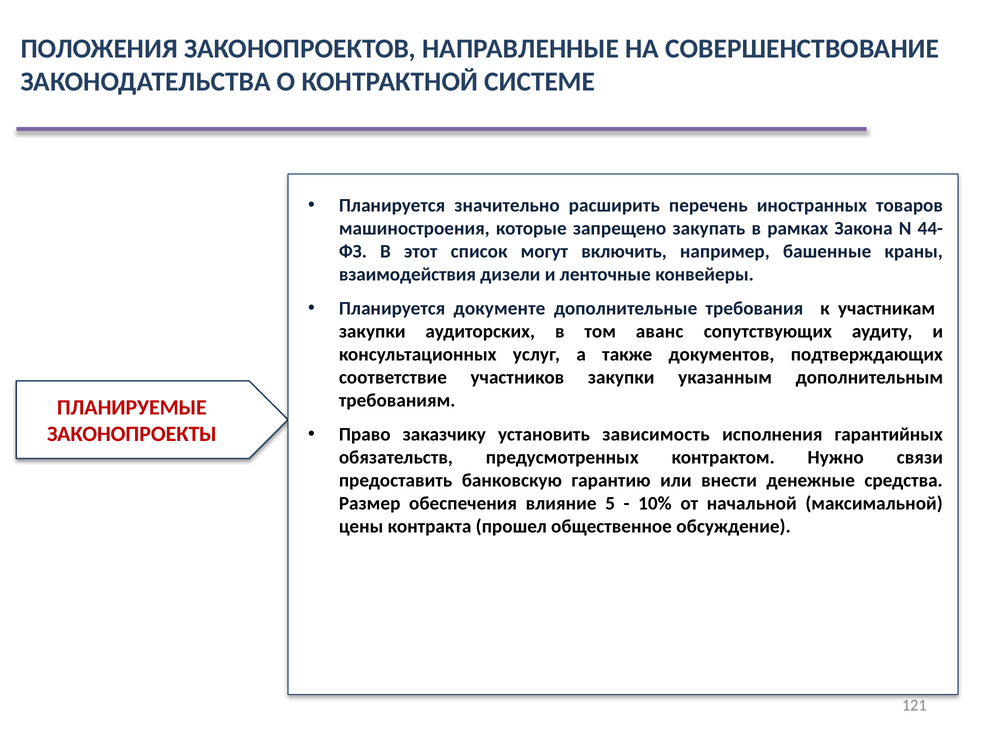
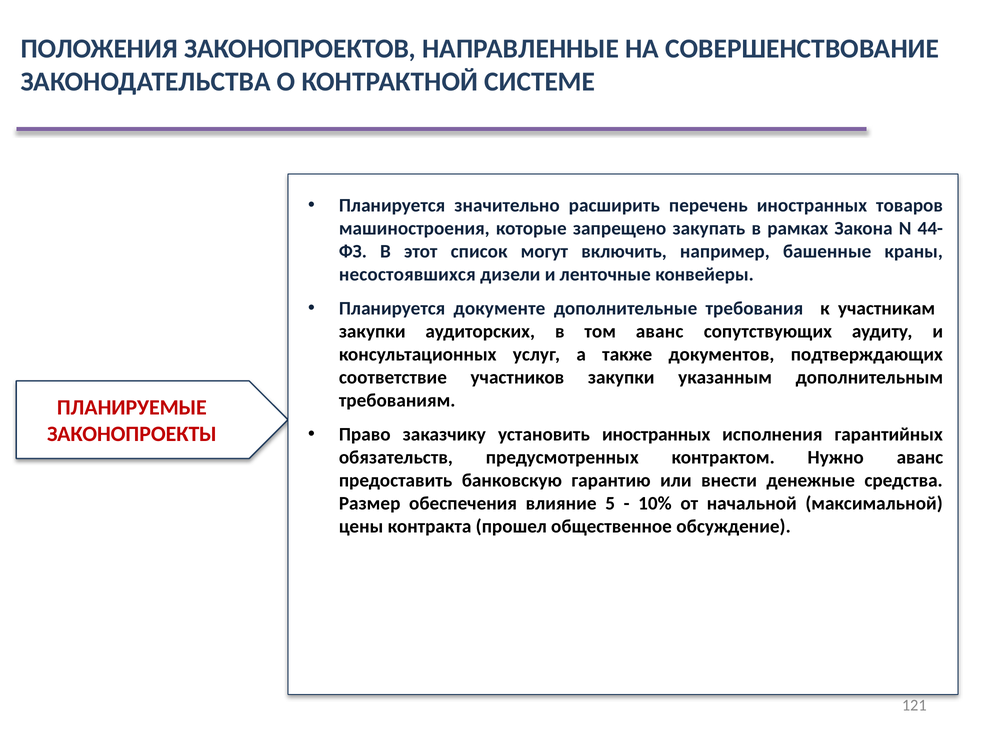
взаимодействия: взаимодействия -> несостоявшихся
установить зависимость: зависимость -> иностранных
Нужно связи: связи -> аванс
